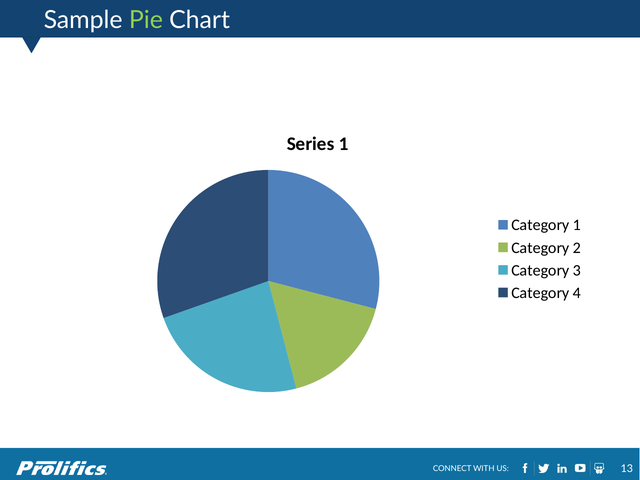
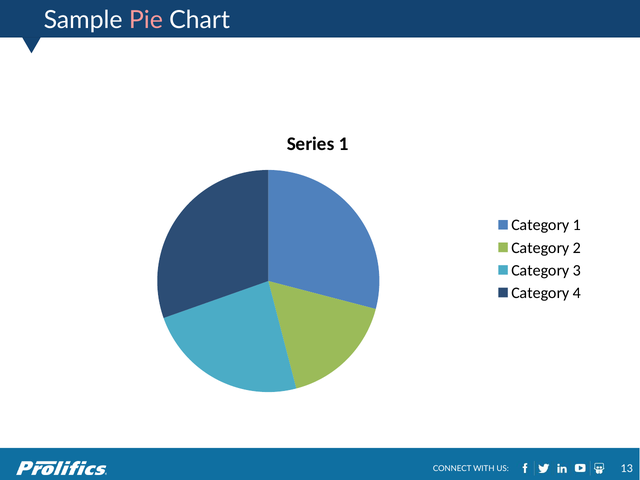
Pie colour: light green -> pink
